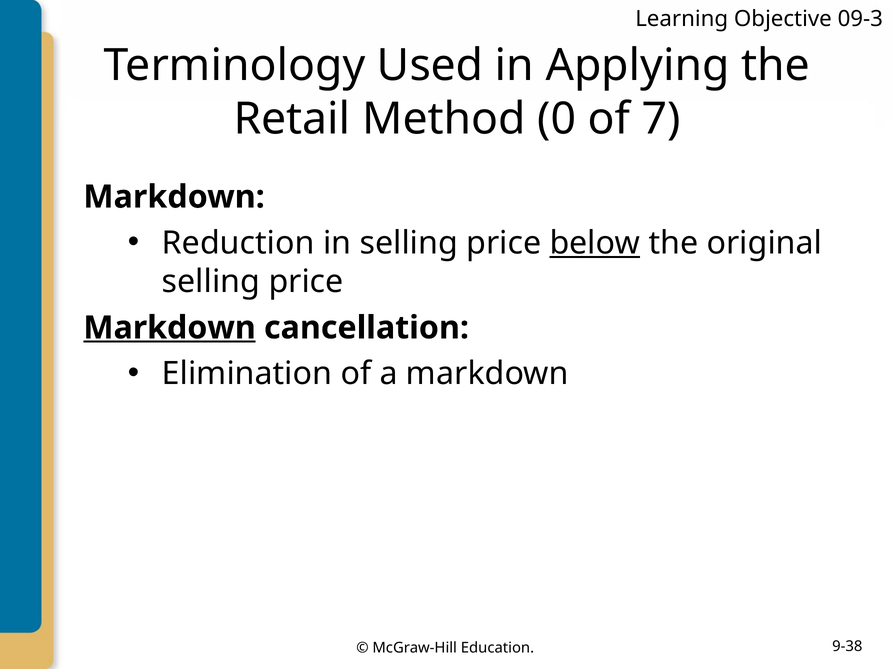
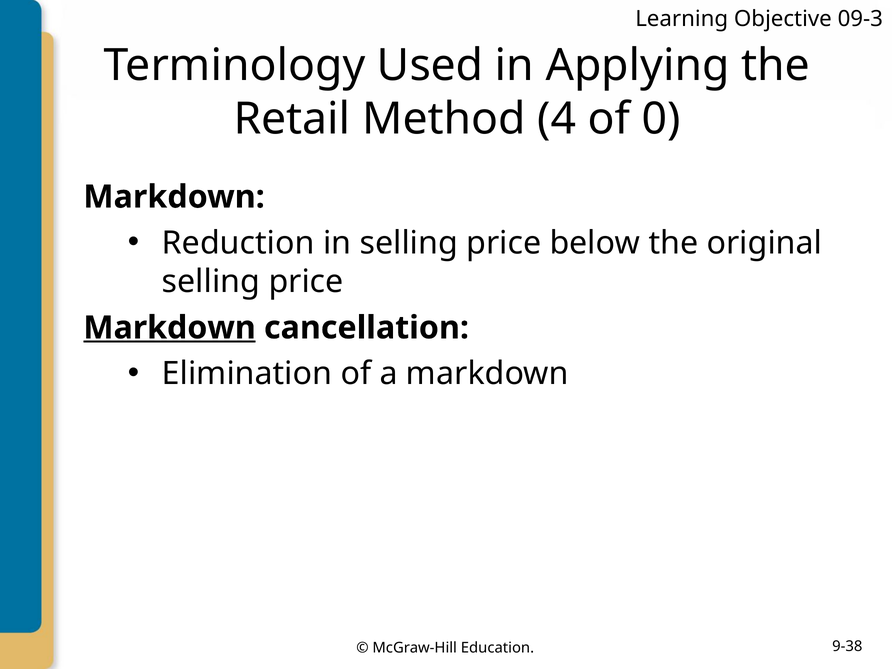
0: 0 -> 4
7: 7 -> 0
below underline: present -> none
